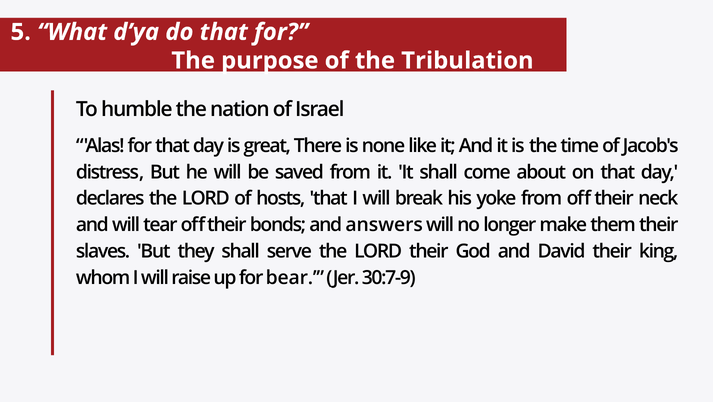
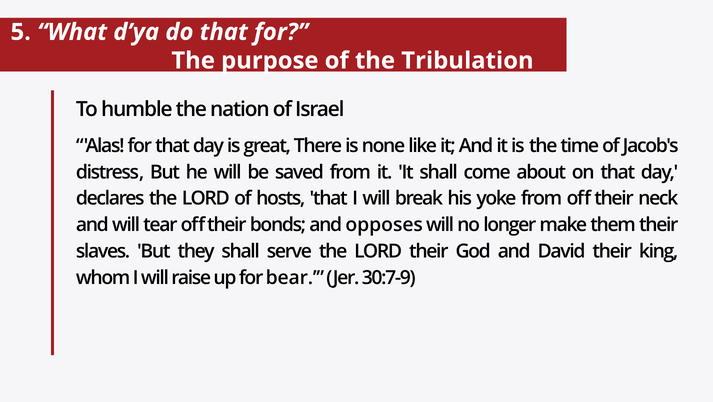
answers: answers -> opposes
